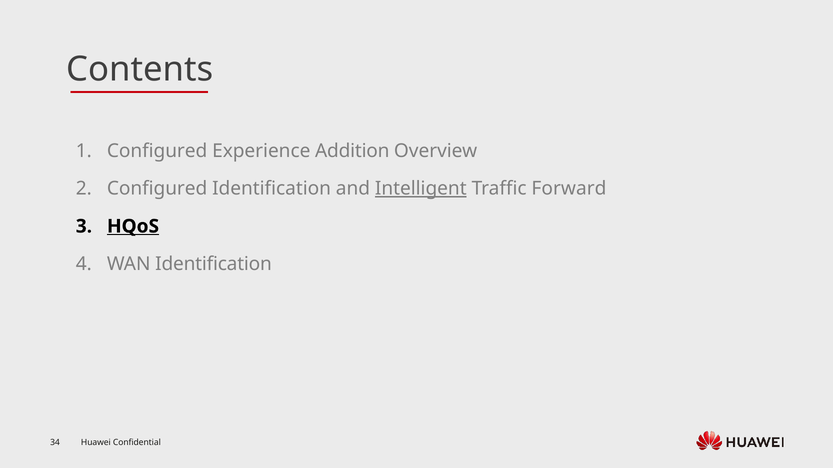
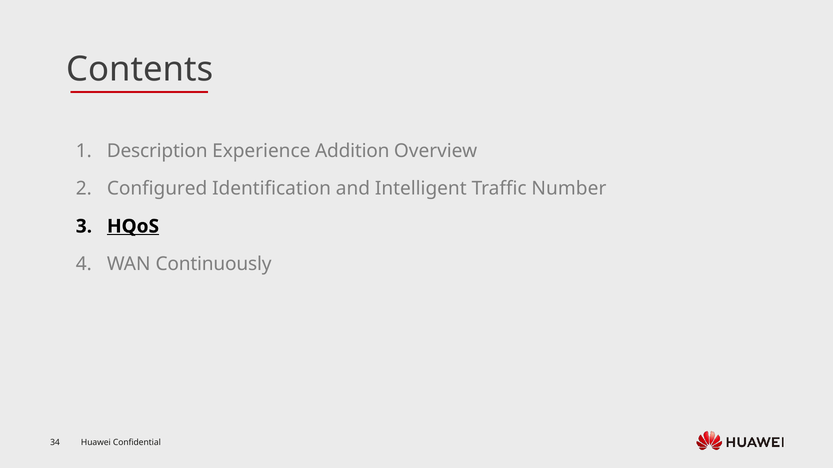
Configured at (157, 151): Configured -> Description
Intelligent underline: present -> none
Forward: Forward -> Number
WAN Identification: Identification -> Continuously
